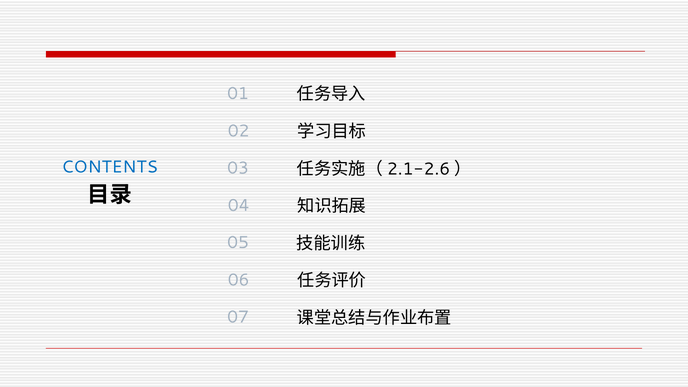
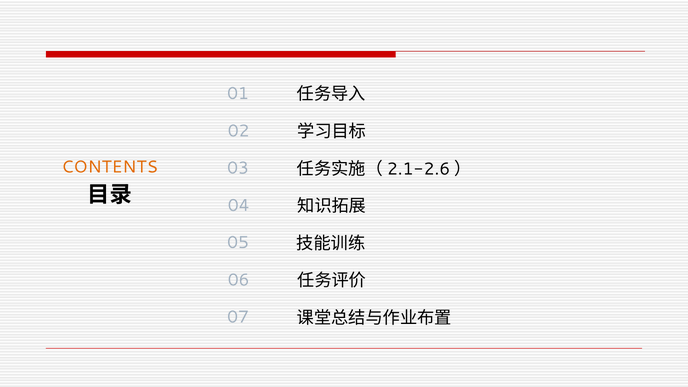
CONTENTS colour: blue -> orange
